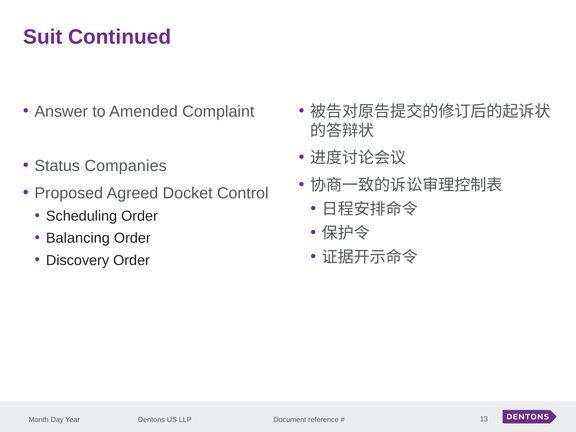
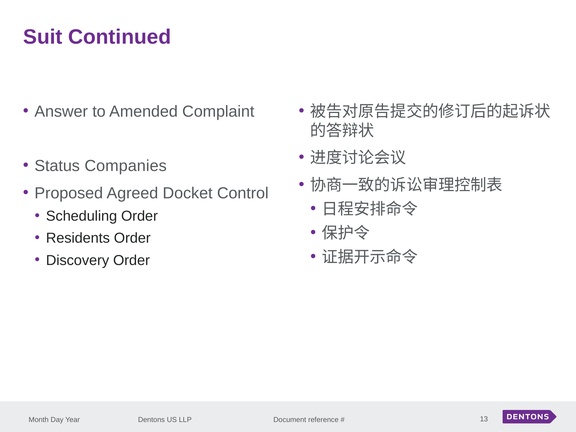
Balancing: Balancing -> Residents
